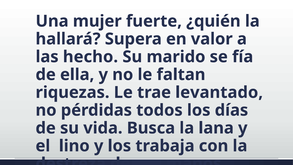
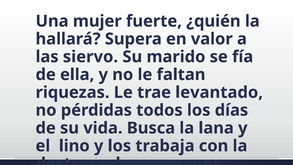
hecho: hecho -> siervo
